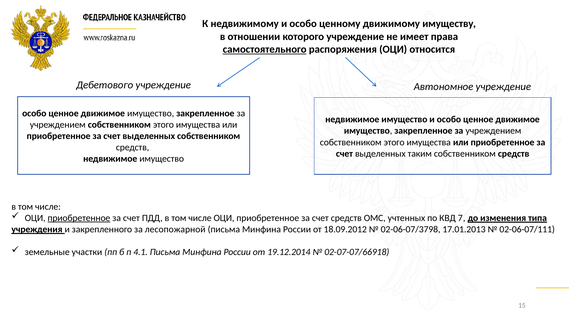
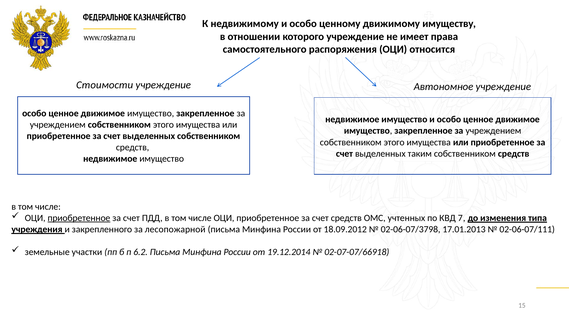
самостоятельного underline: present -> none
Дебетового: Дебетового -> Стоимости
4.1: 4.1 -> 6.2
